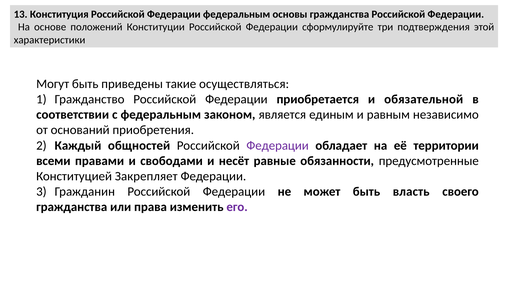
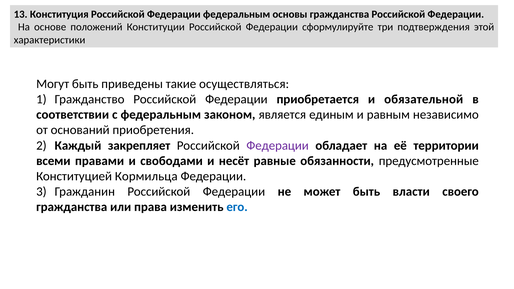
общностей: общностей -> закрепляет
Закрепляет: Закрепляет -> Кормильца
власть: власть -> власти
его colour: purple -> blue
